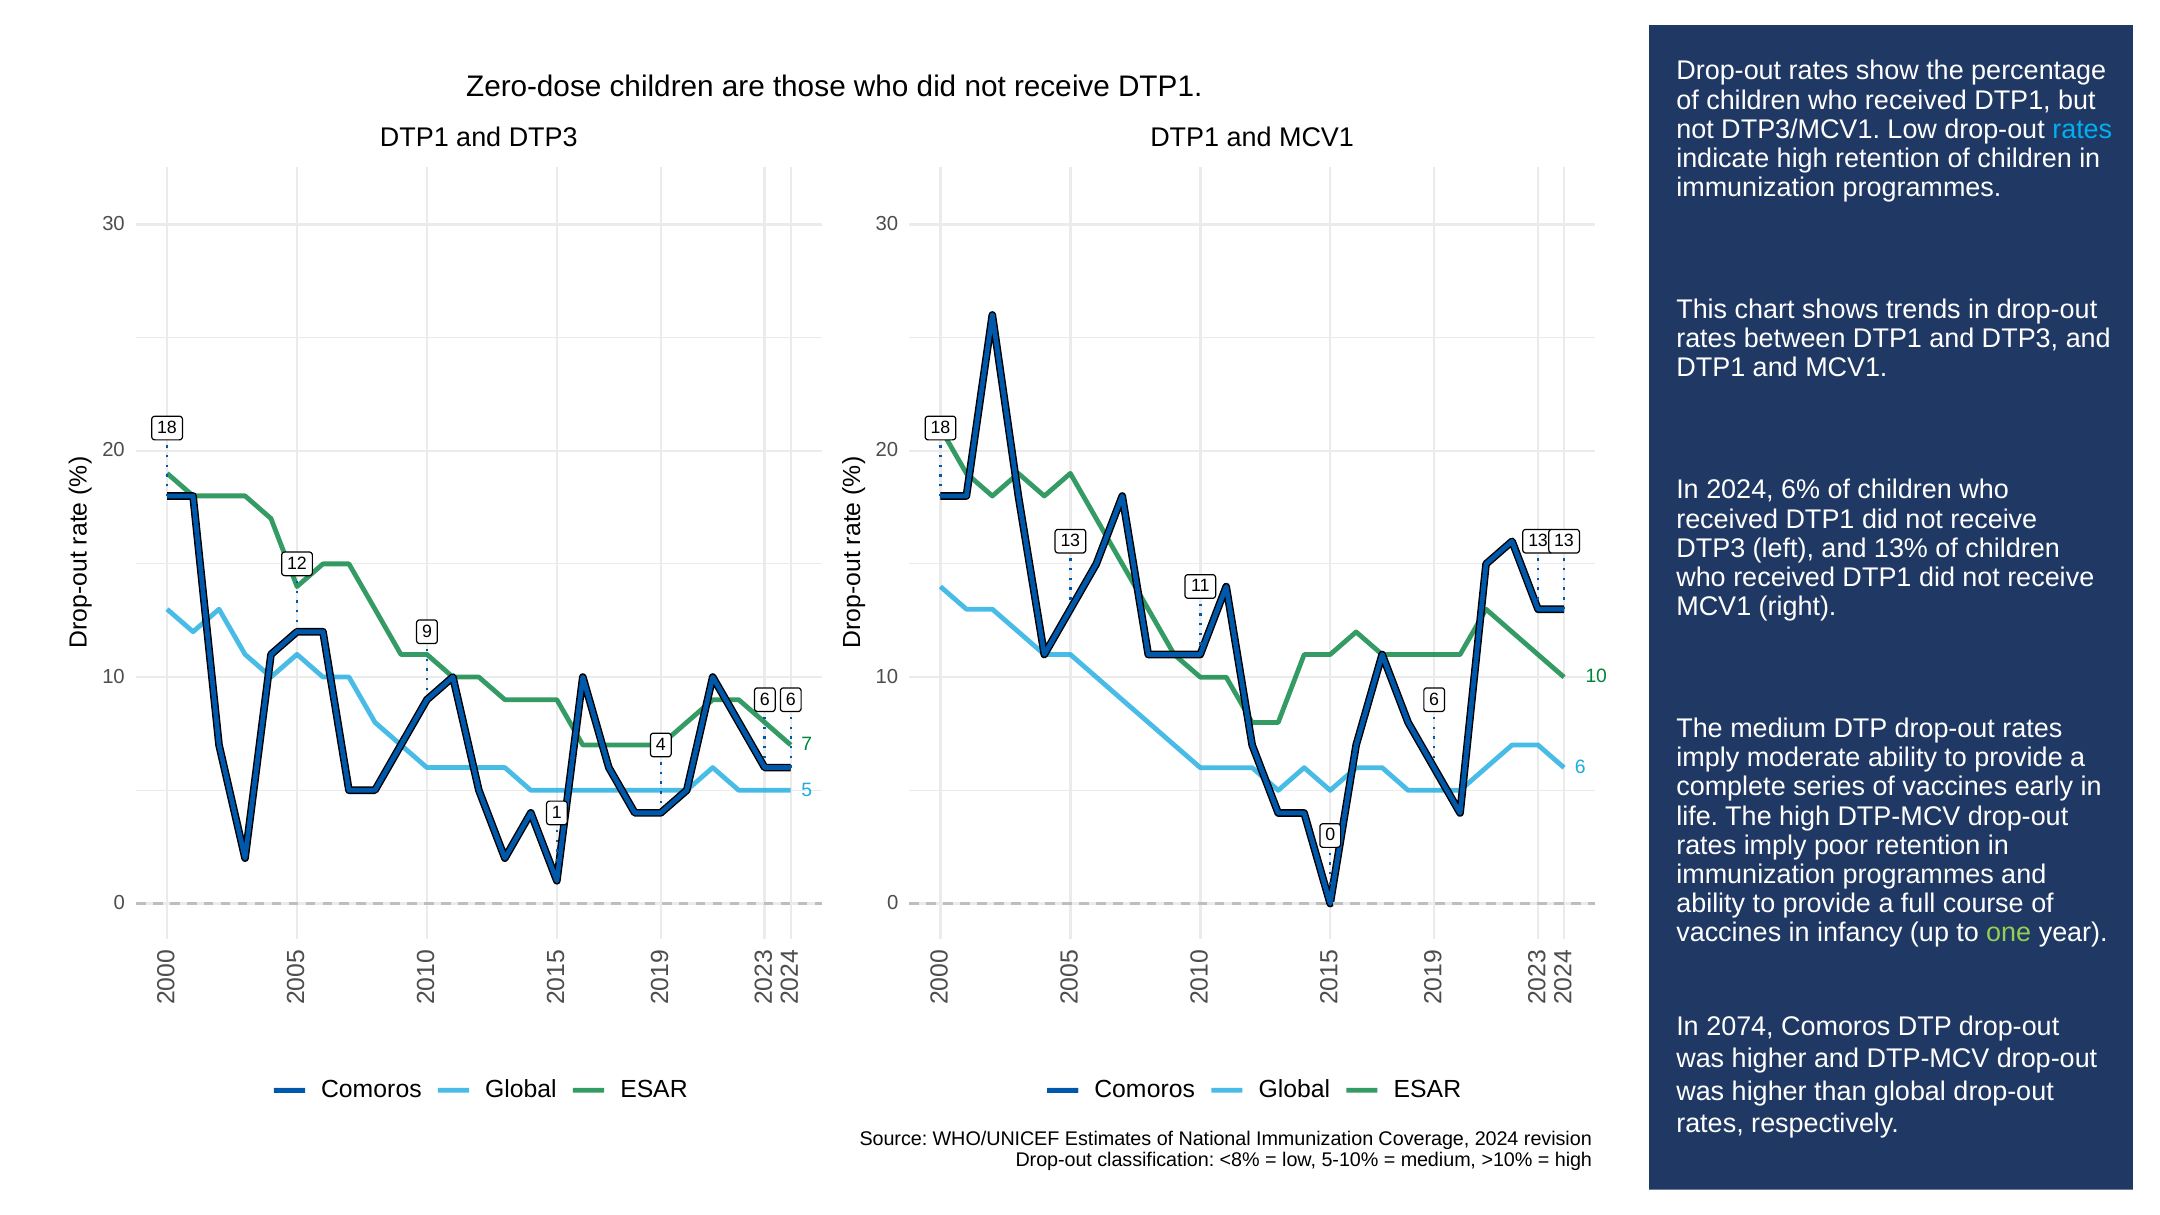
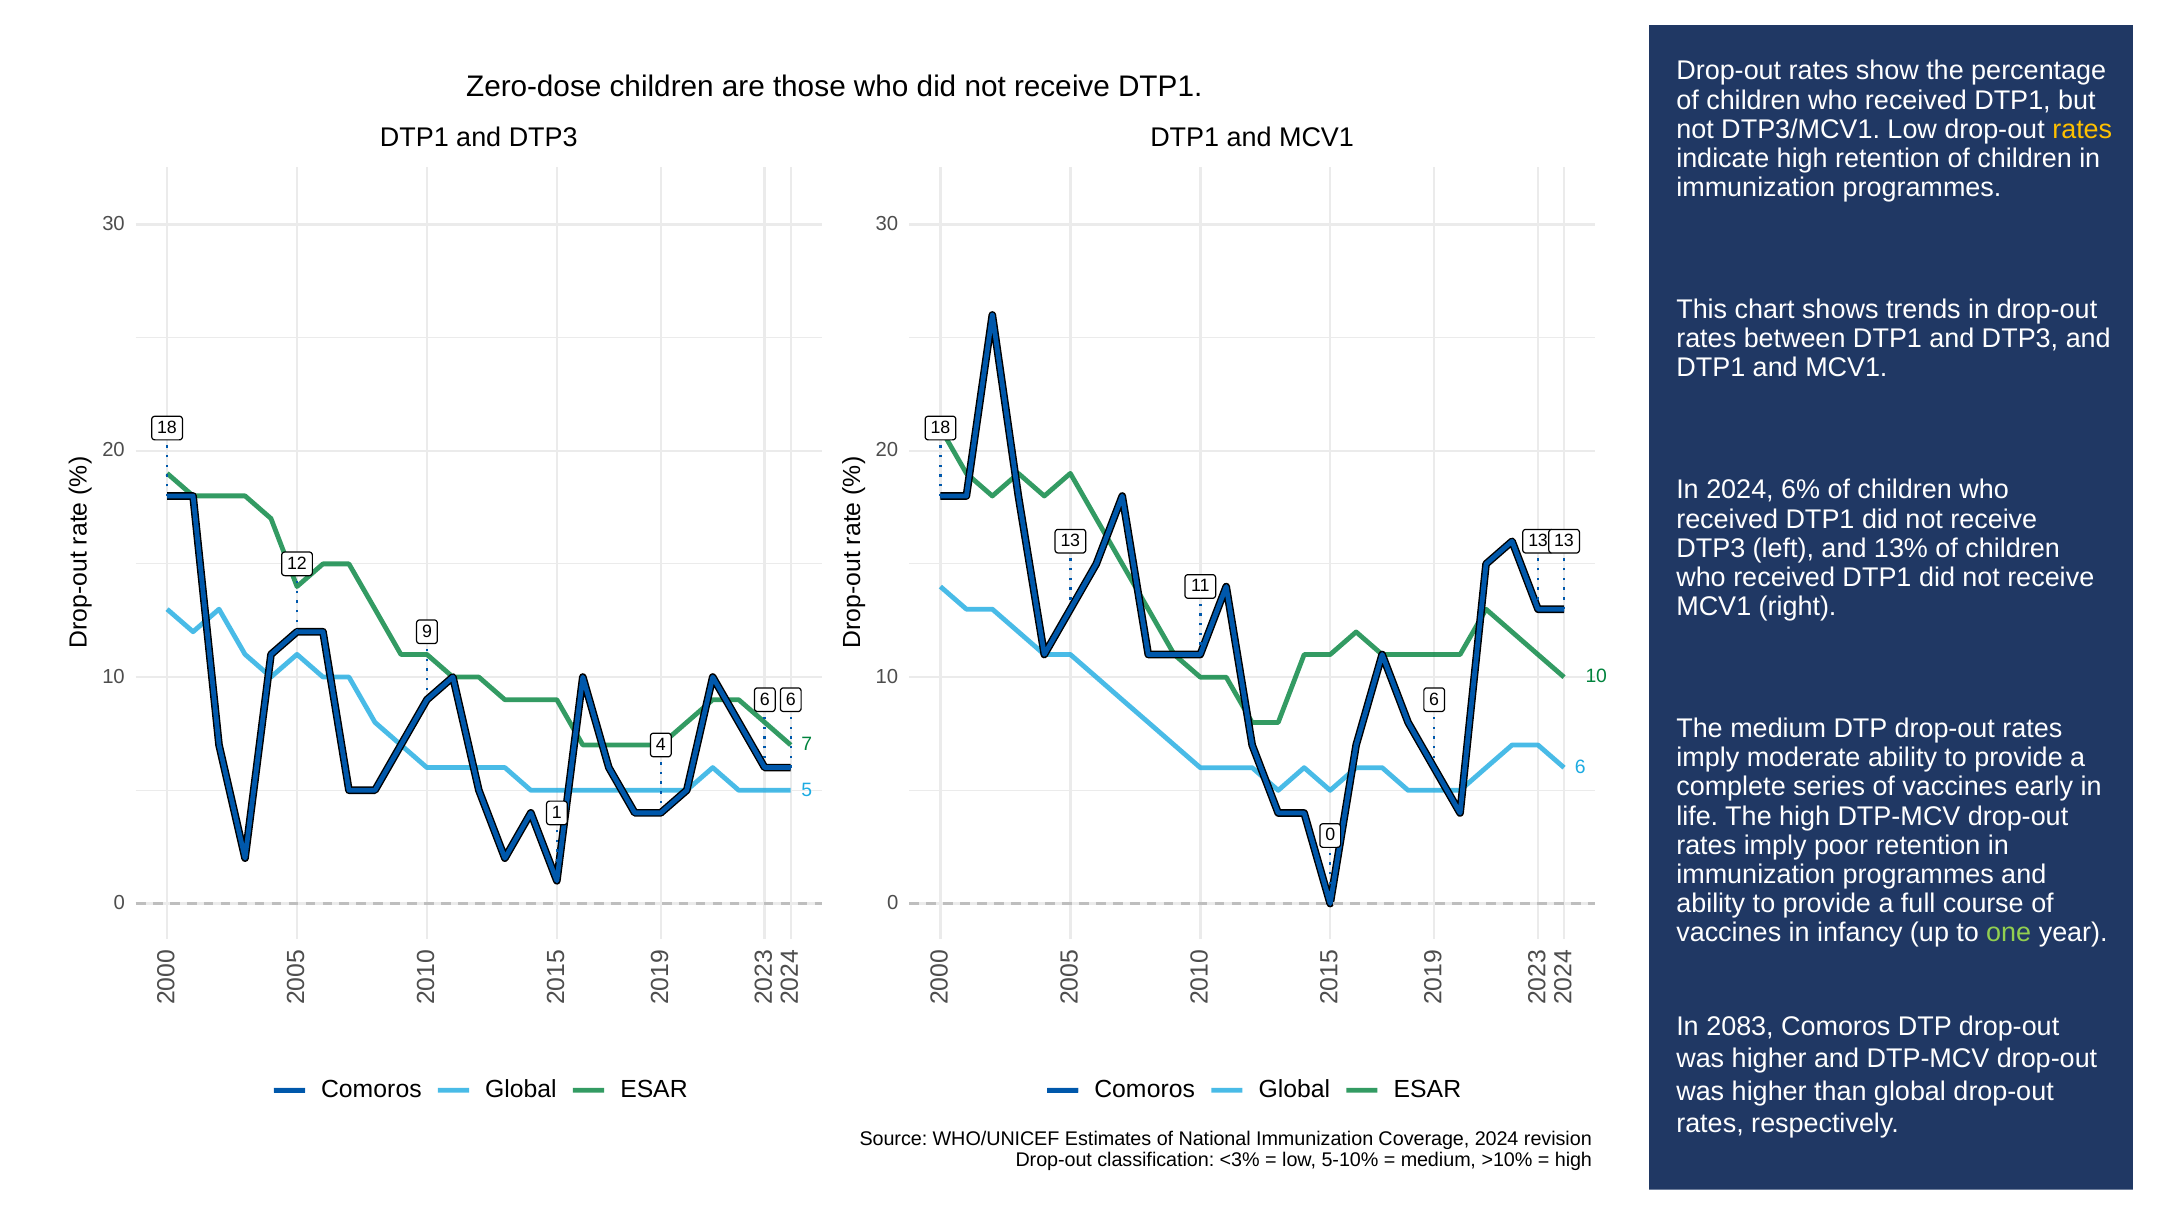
rates at (2082, 129) colour: light blue -> yellow
2074: 2074 -> 2083
<8%: <8% -> <3%
